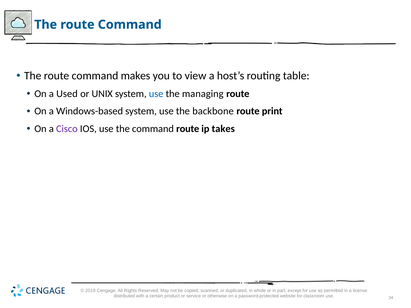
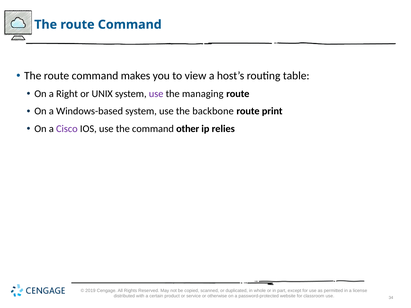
Used: Used -> Right
use at (156, 94) colour: blue -> purple
command route: route -> other
takes: takes -> relies
